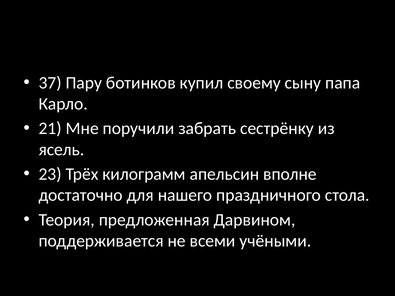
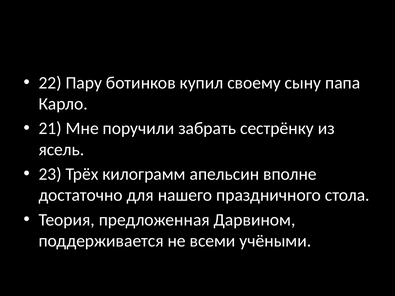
37: 37 -> 22
